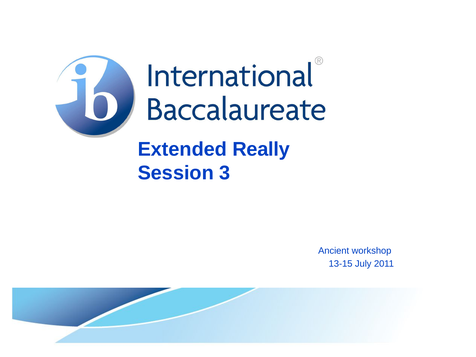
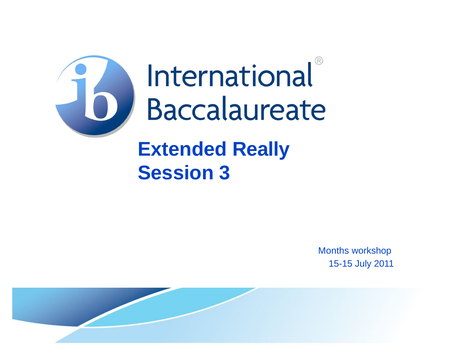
Ancient: Ancient -> Months
13-15: 13-15 -> 15-15
